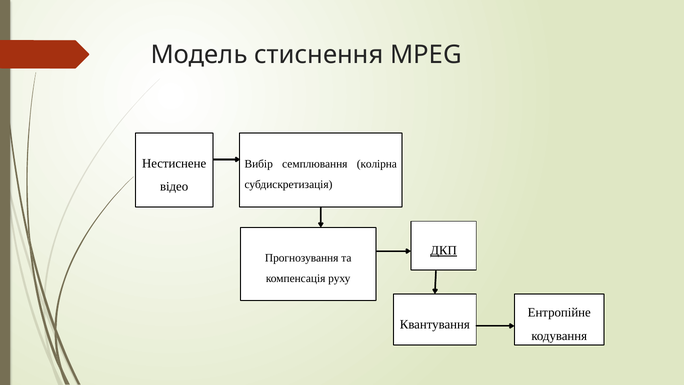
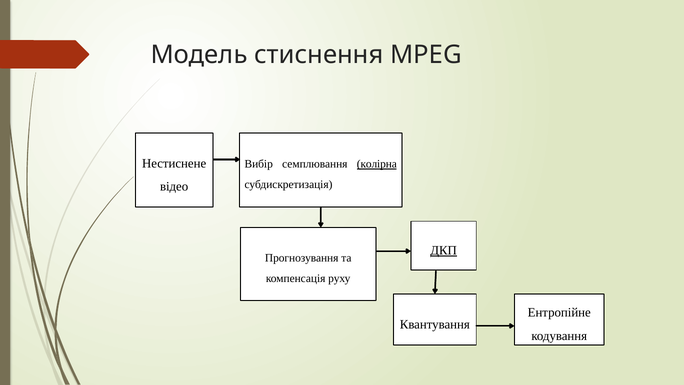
колірна underline: none -> present
